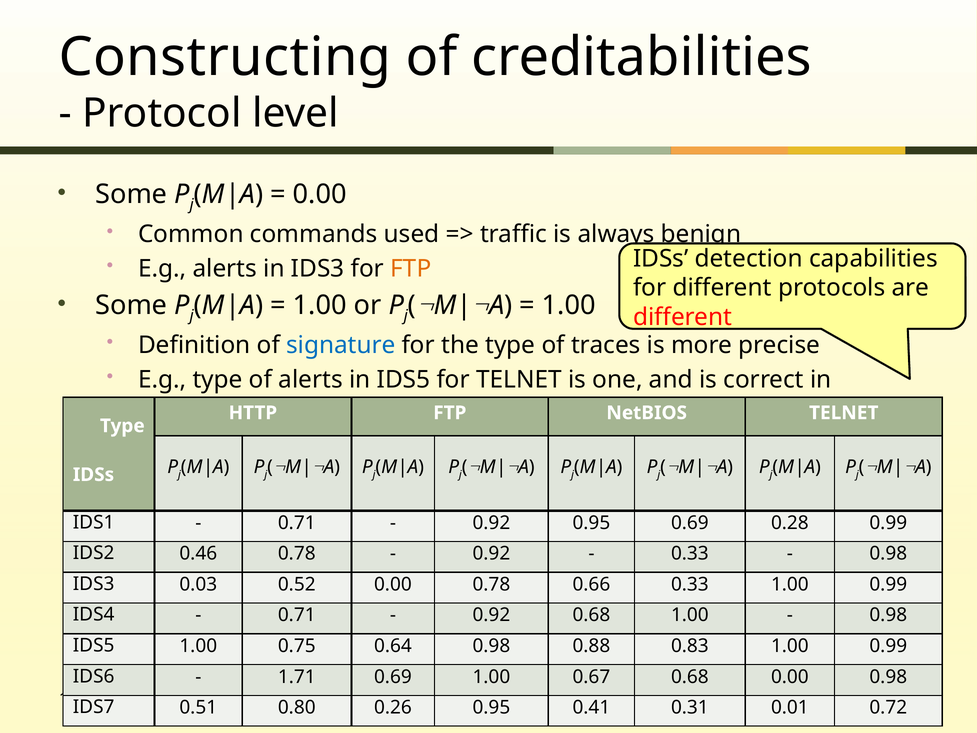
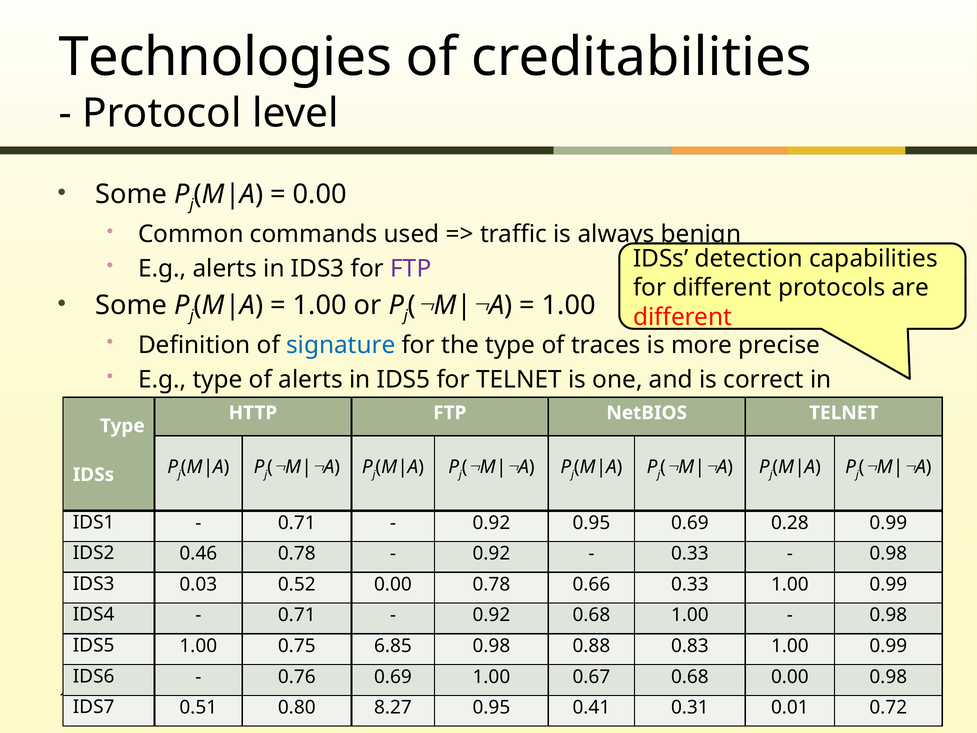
Constructing: Constructing -> Technologies
FTP at (411, 268) colour: orange -> purple
0.64: 0.64 -> 6.85
1.71: 1.71 -> 0.76
0.26: 0.26 -> 8.27
